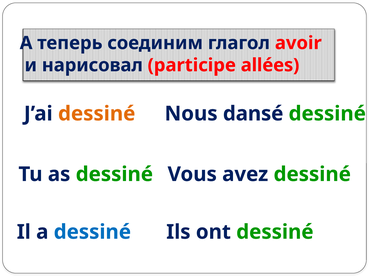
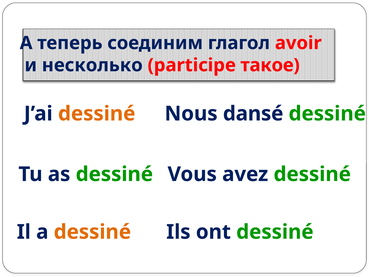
нарисовал: нарисовал -> несколько
allées: allées -> такое
dessiné at (92, 232) colour: blue -> orange
